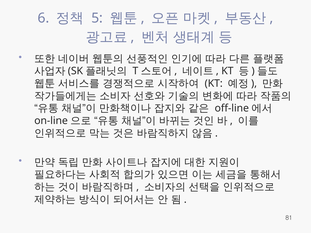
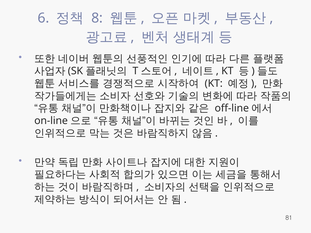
5: 5 -> 8
